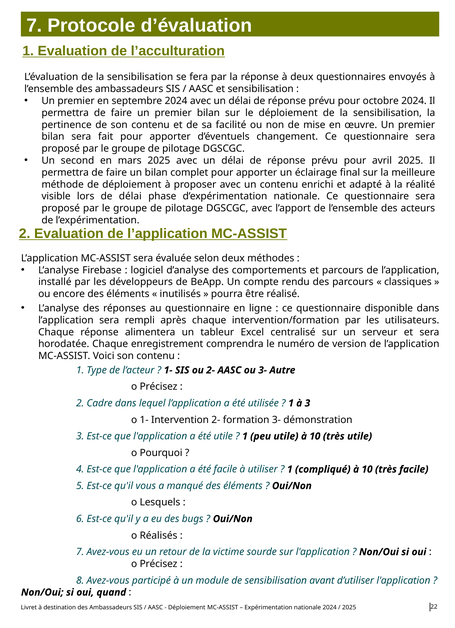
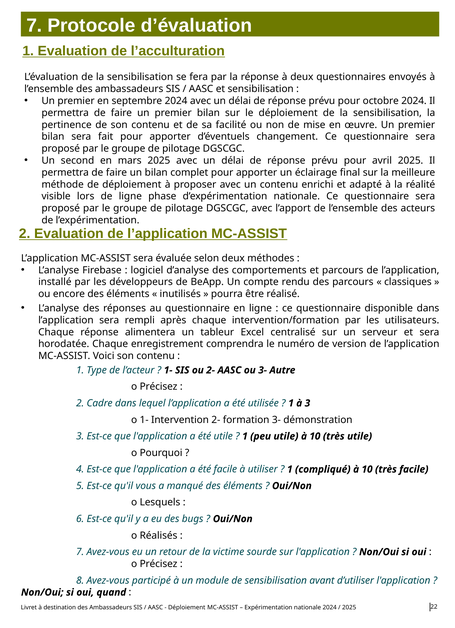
de délai: délai -> ligne
